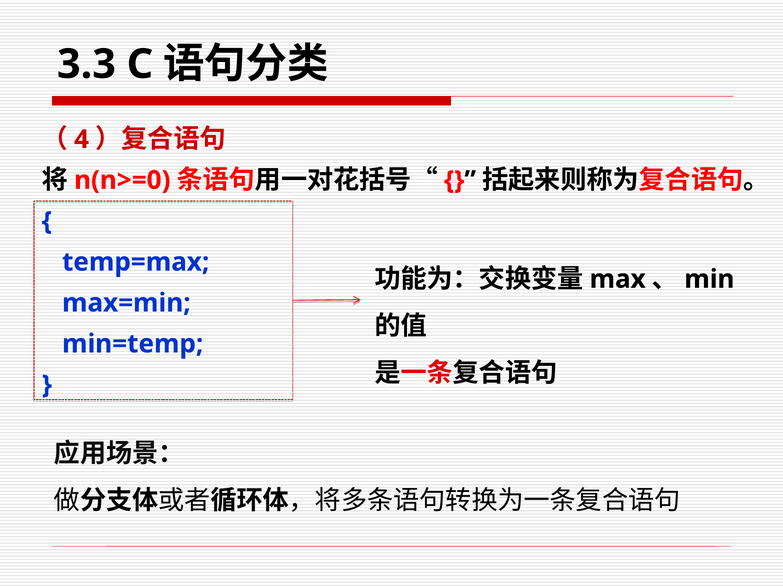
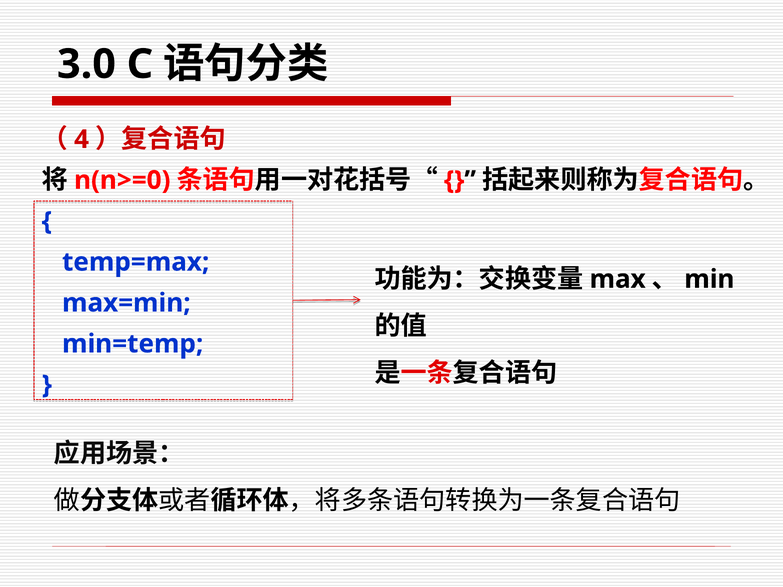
3.3: 3.3 -> 3.0
